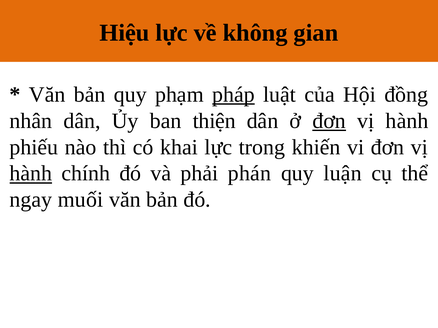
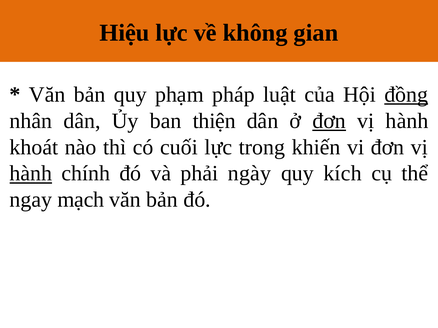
pháp underline: present -> none
đồng underline: none -> present
phiếu: phiếu -> khoát
khai: khai -> cuối
phán: phán -> ngày
luận: luận -> kích
muối: muối -> mạch
